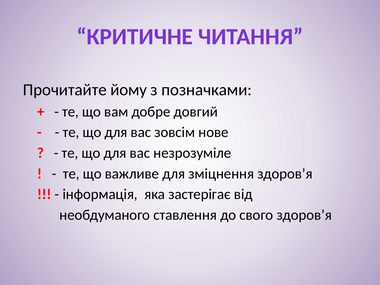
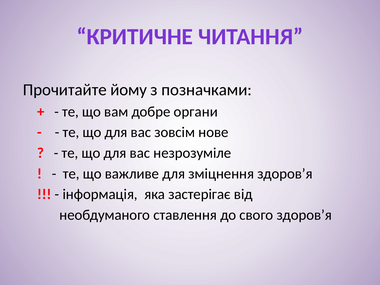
довгий: довгий -> органи
